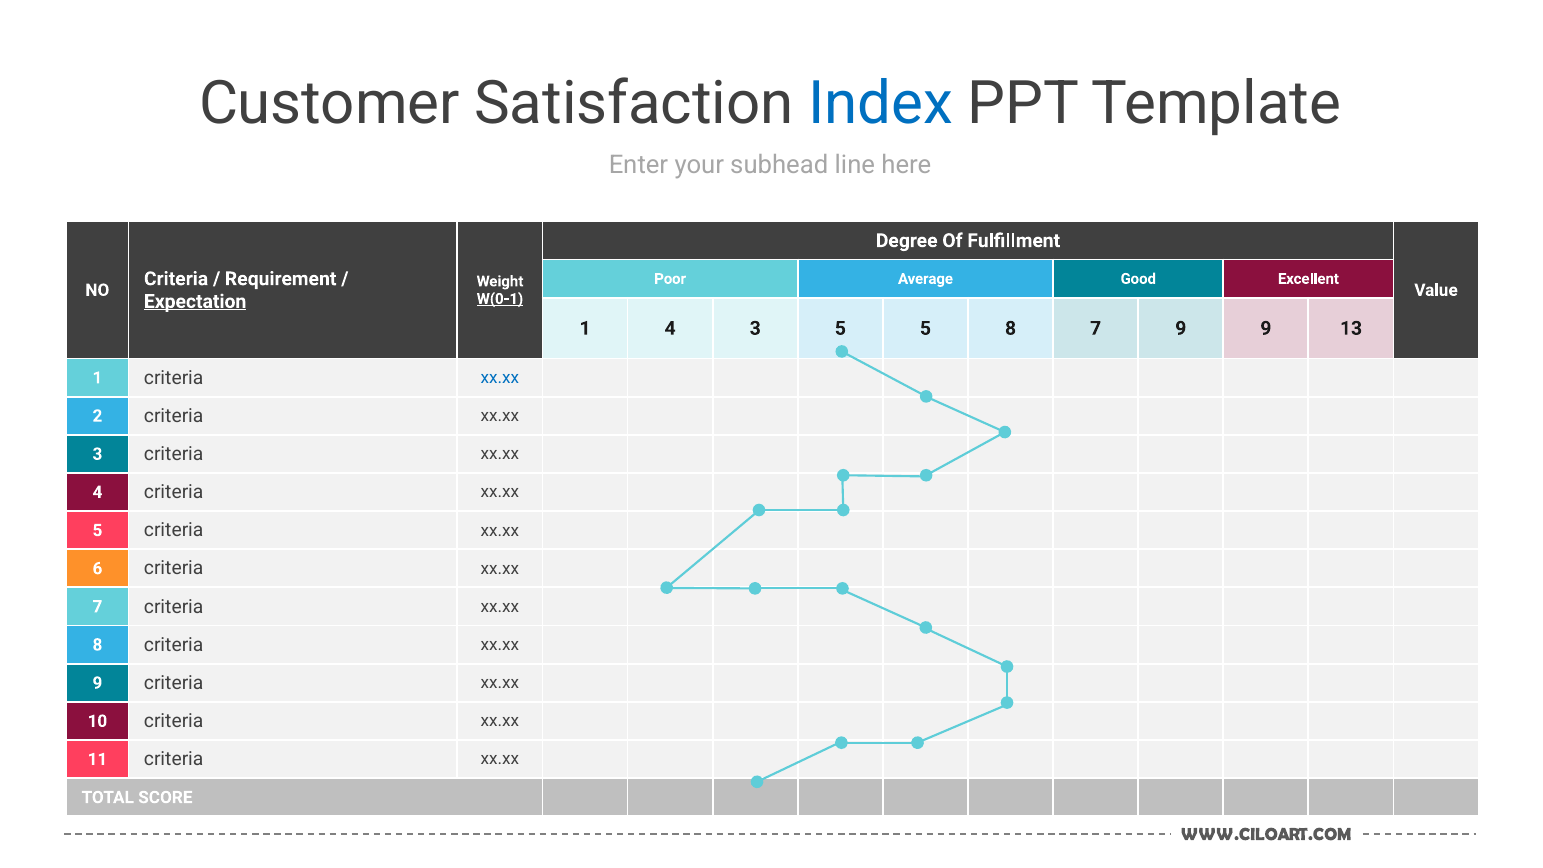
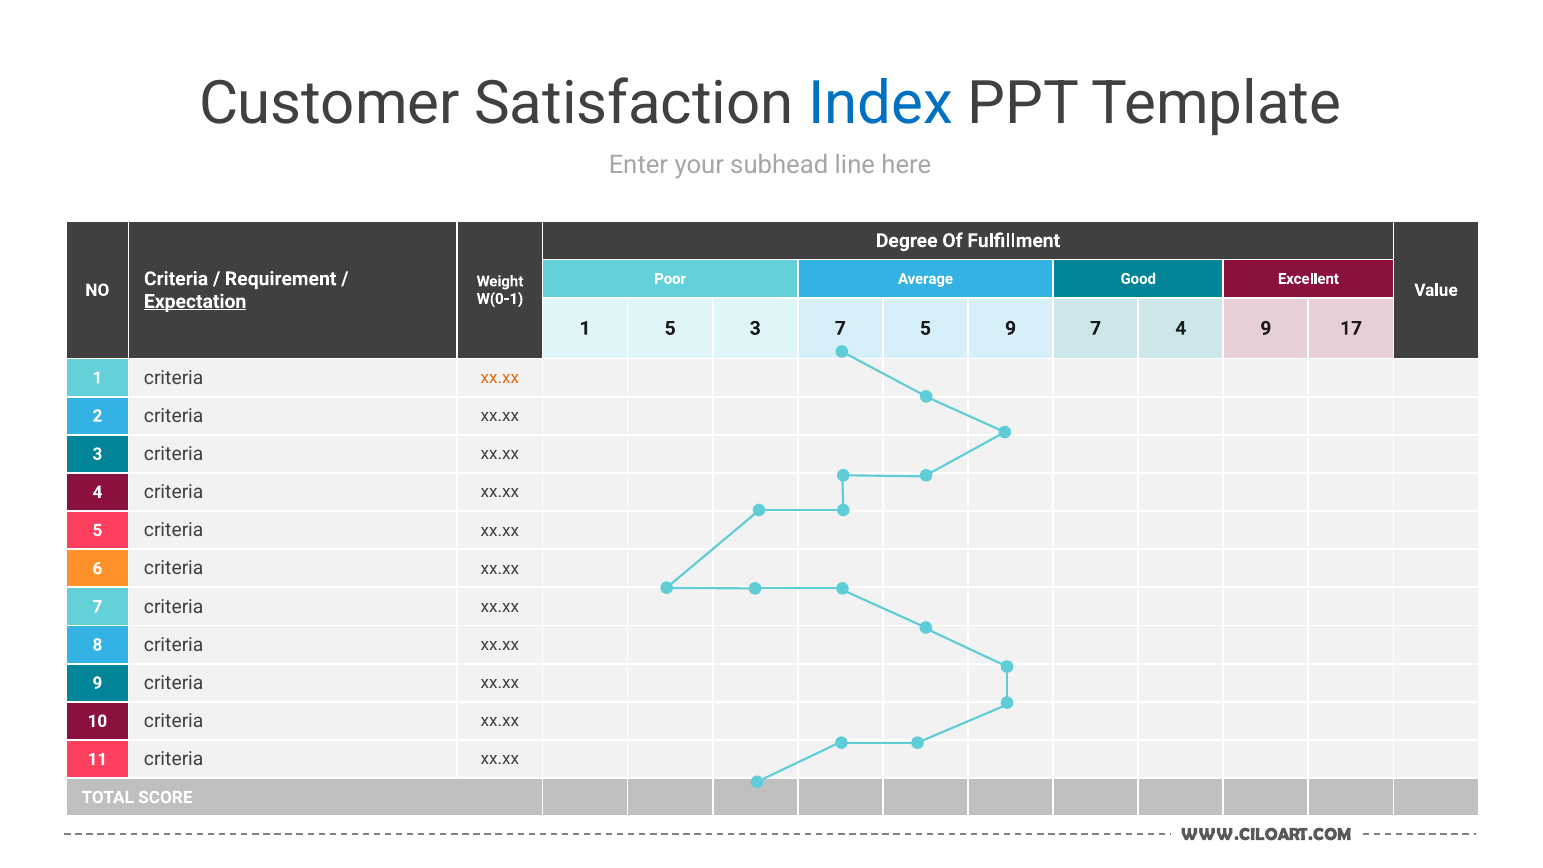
W(0-1 underline: present -> none
1 4: 4 -> 5
3 5: 5 -> 7
5 8: 8 -> 9
7 9: 9 -> 4
13: 13 -> 17
xx.xx at (500, 378) colour: blue -> orange
